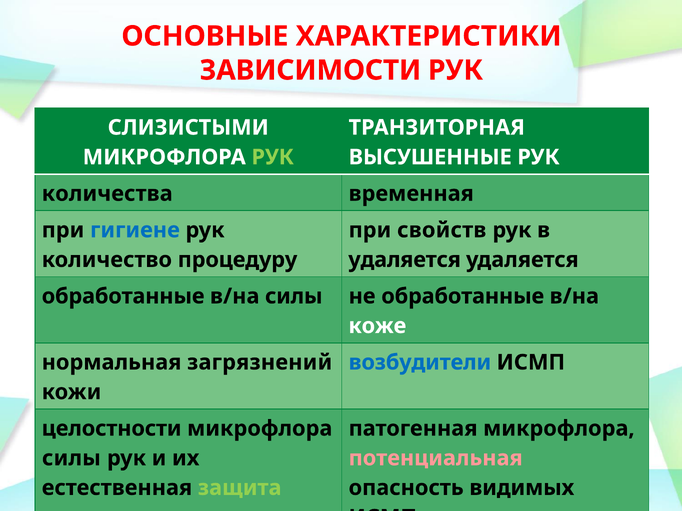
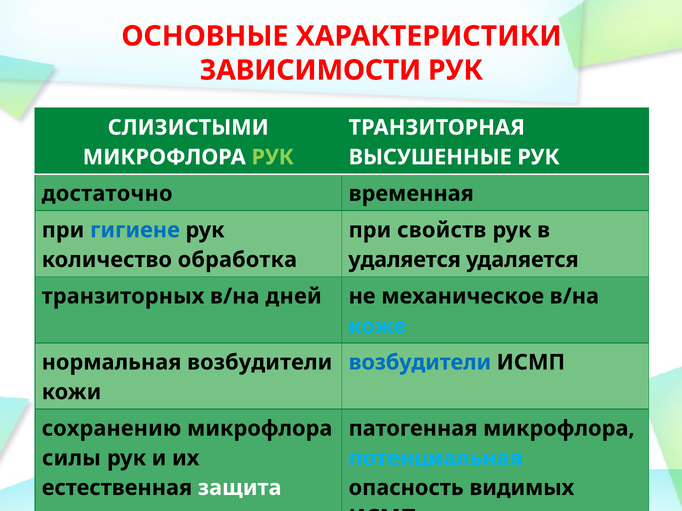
количества: количества -> достаточно
процедуру: процедуру -> обработка
обработанные at (123, 297): обработанные -> транзиторных
в/на силы: силы -> дней
не обработанные: обработанные -> механическое
коже colour: white -> light blue
нормальная загрязнений: загрязнений -> возбудители
целостности: целостности -> сохранению
потенциальная colour: pink -> light blue
защита colour: light green -> white
